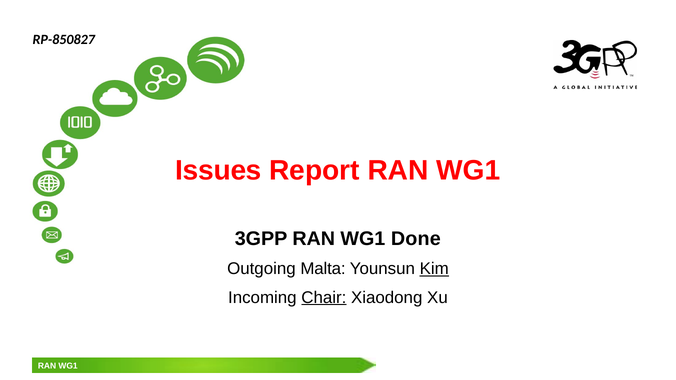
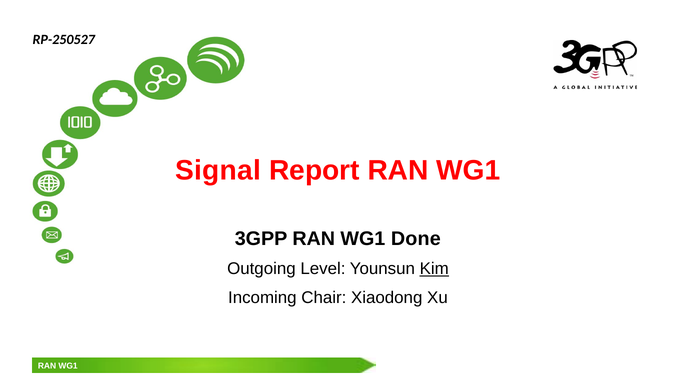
RP-850827: RP-850827 -> RP-250527
Issues: Issues -> Signal
Malta: Malta -> Level
Chair underline: present -> none
